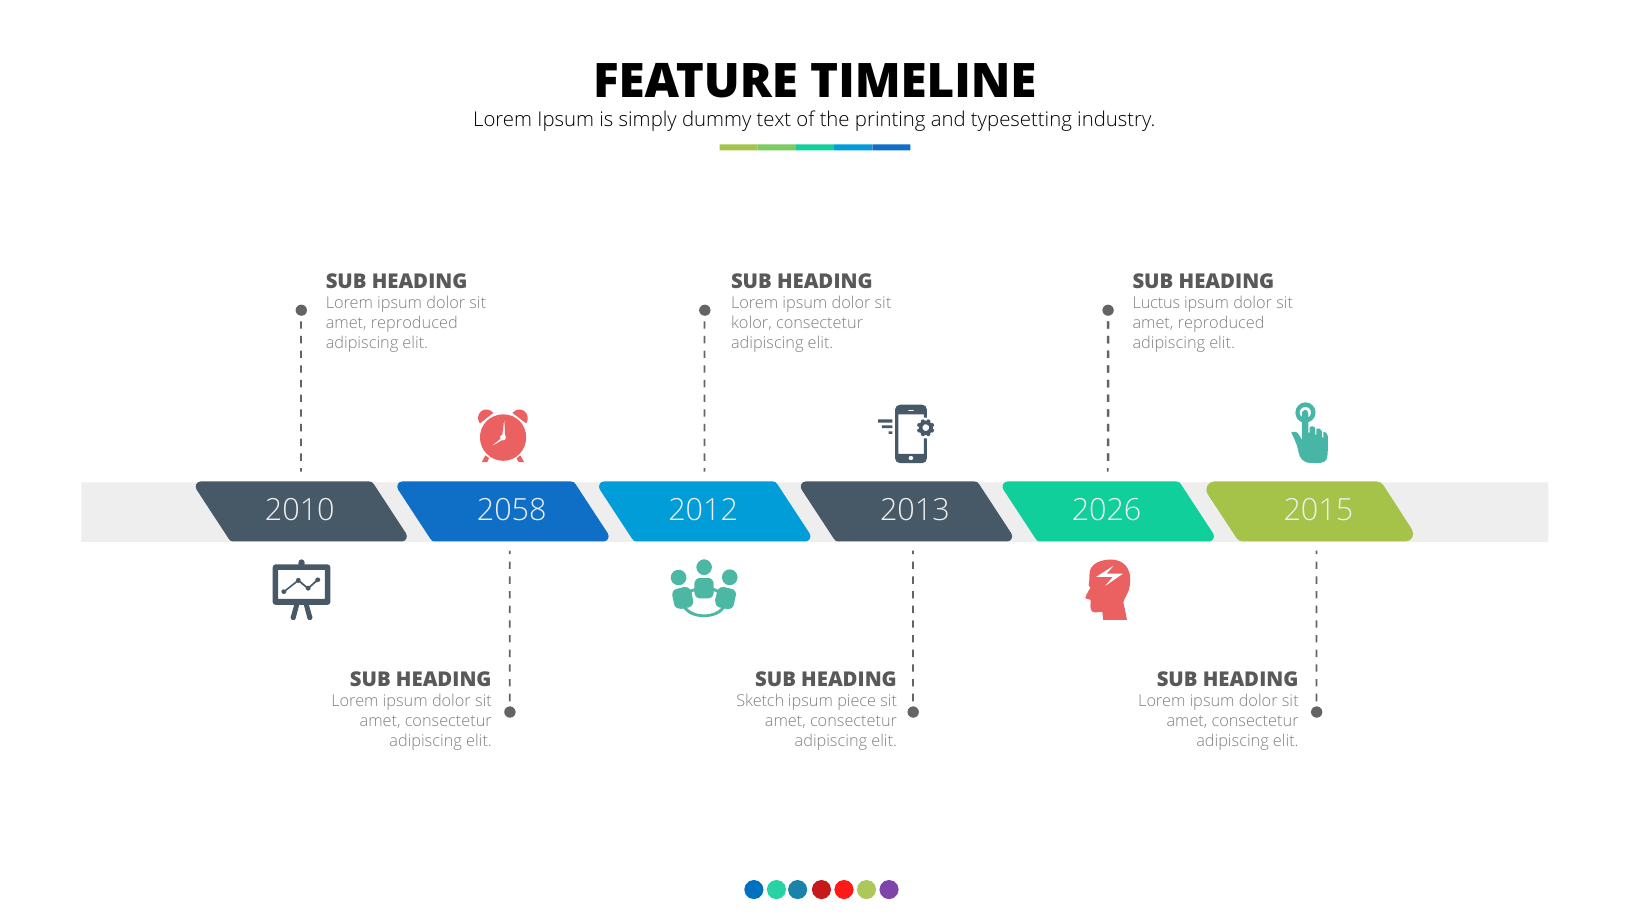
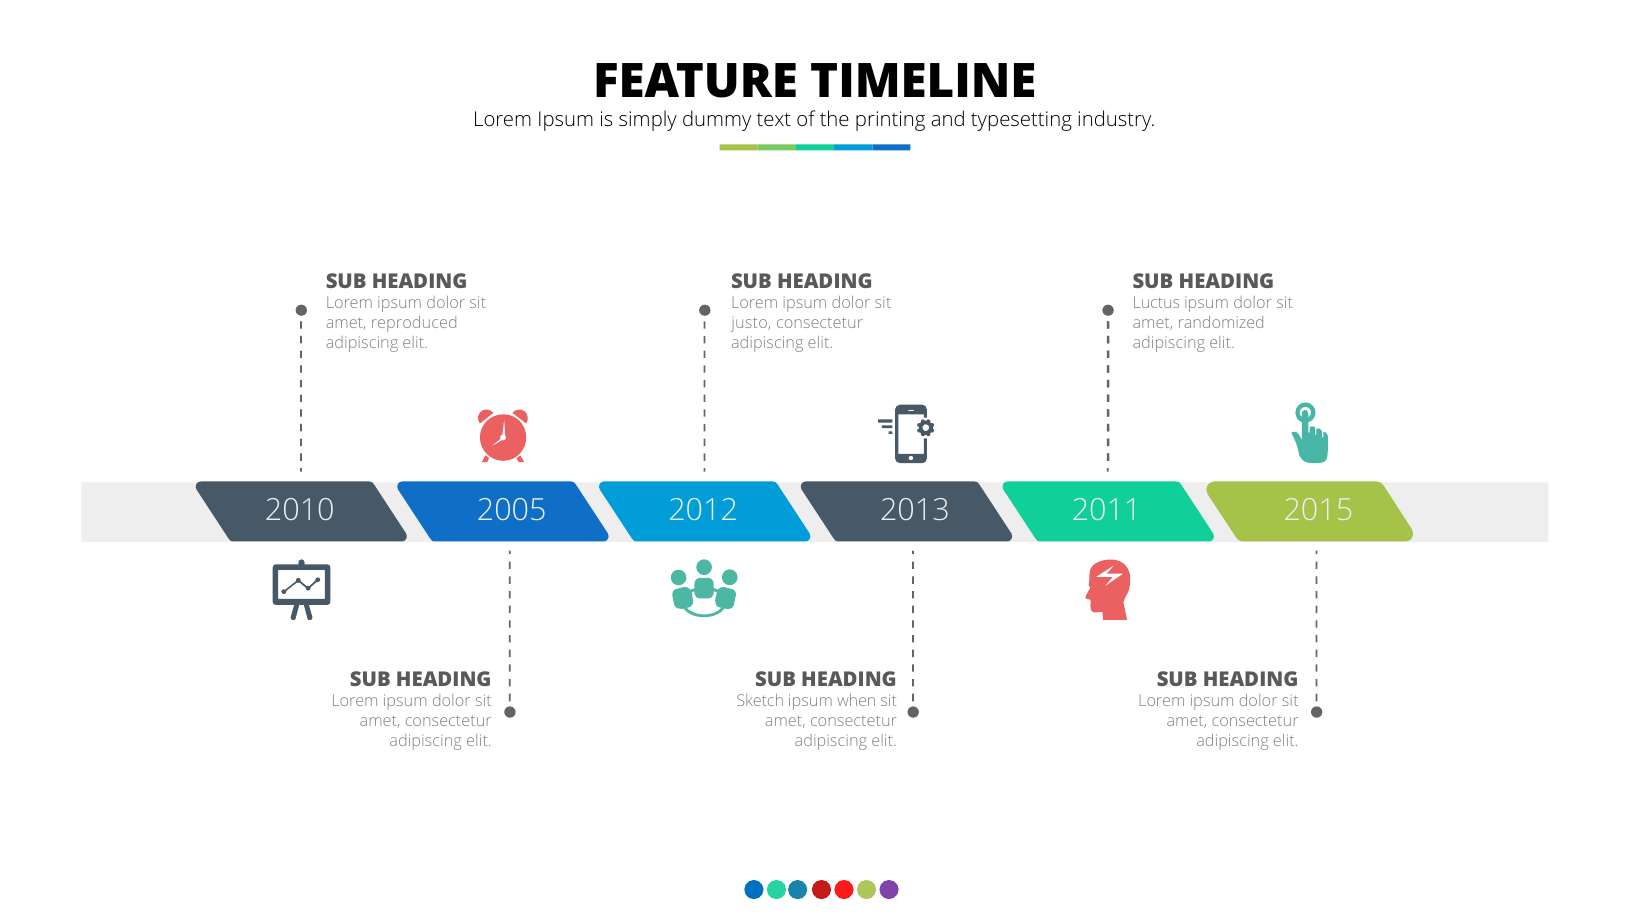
kolor: kolor -> justo
reproduced at (1221, 323): reproduced -> randomized
2058: 2058 -> 2005
2026: 2026 -> 2011
piece: piece -> when
